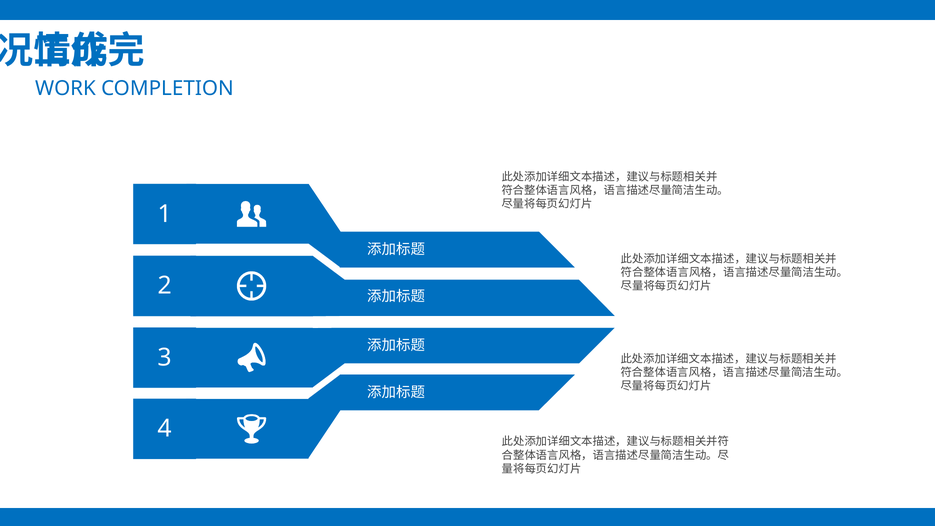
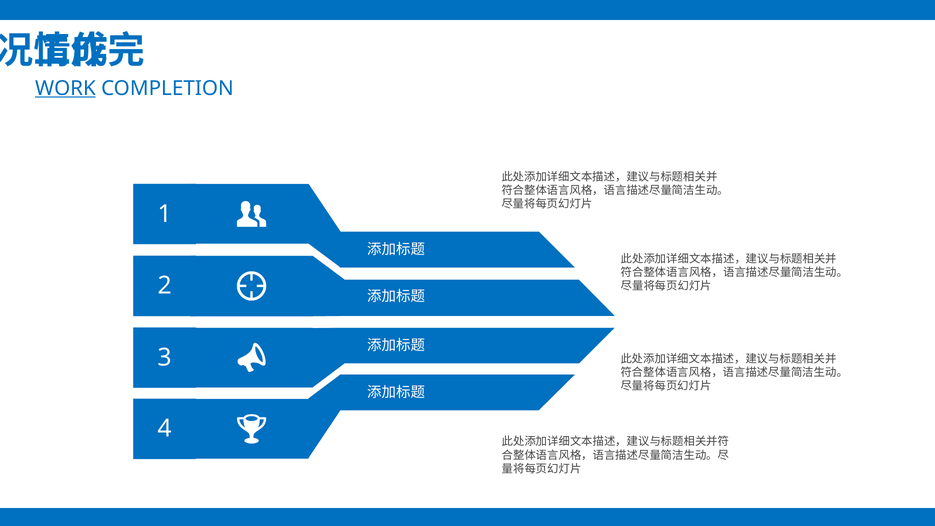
WORK underline: none -> present
